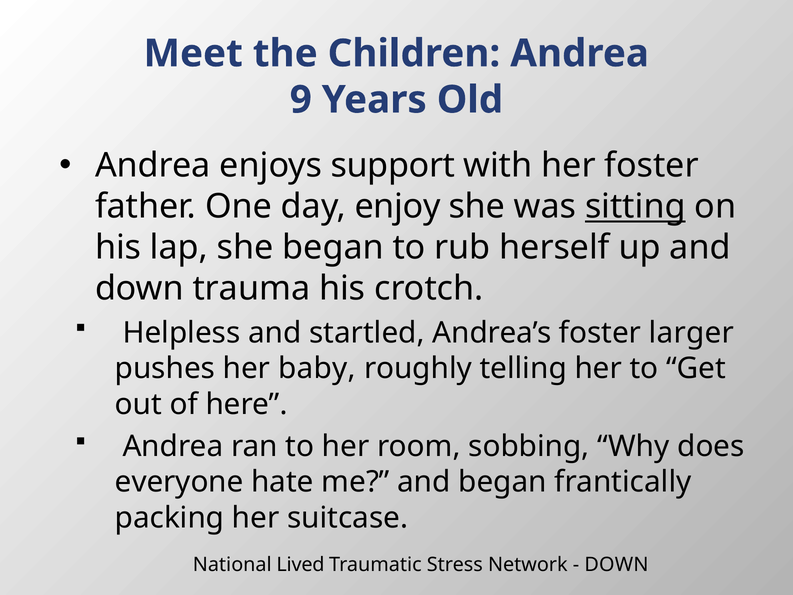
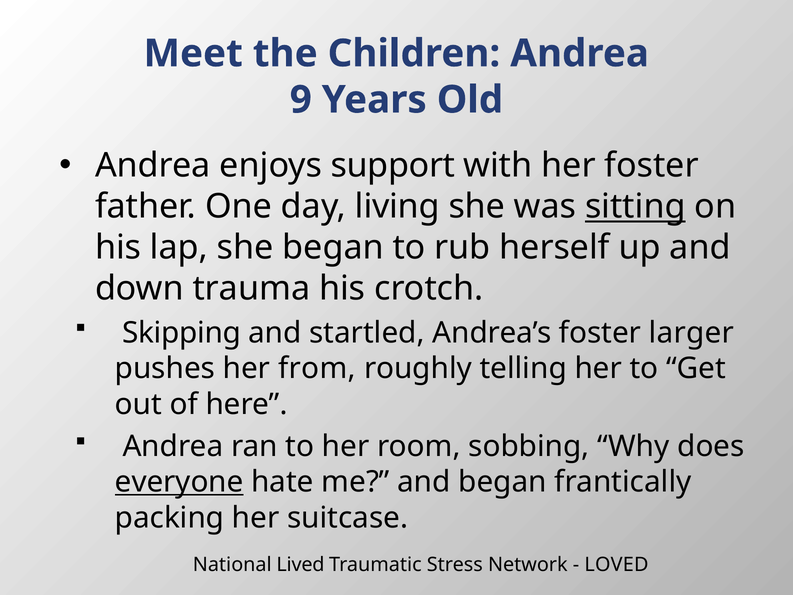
enjoy: enjoy -> living
Helpless: Helpless -> Skipping
baby: baby -> from
everyone underline: none -> present
DOWN at (616, 565): DOWN -> LOVED
